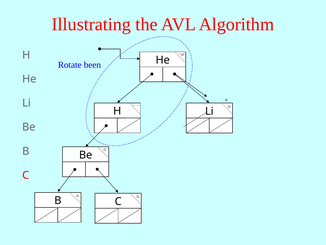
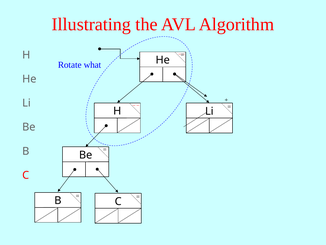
been: been -> what
